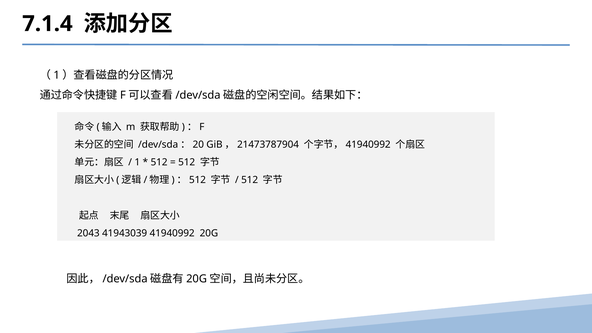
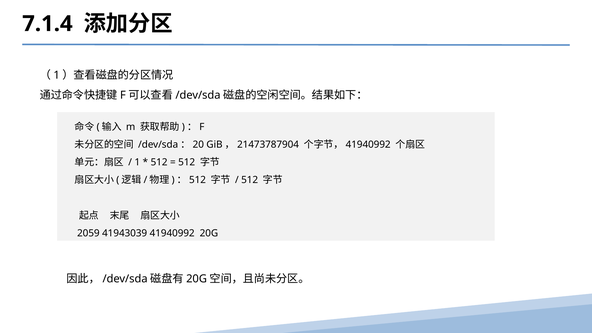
2043: 2043 -> 2059
